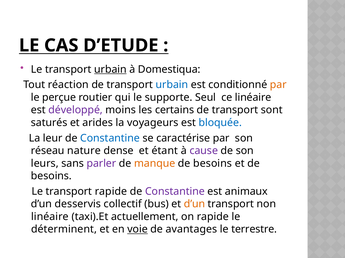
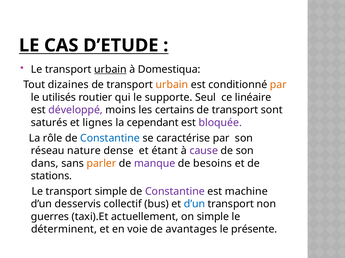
réaction: réaction -> dizaines
urbain at (172, 85) colour: blue -> orange
perçue: perçue -> utilisés
arides: arides -> lignes
voyageurs: voyageurs -> cependant
bloquée colour: blue -> purple
leur: leur -> rôle
leurs: leurs -> dans
parler colour: purple -> orange
manque colour: orange -> purple
besoins at (51, 176): besoins -> stations
transport rapide: rapide -> simple
animaux: animaux -> machine
d’un at (194, 205) colour: orange -> blue
linéaire at (50, 217): linéaire -> guerres
on rapide: rapide -> simple
voie underline: present -> none
terrestre: terrestre -> présente
